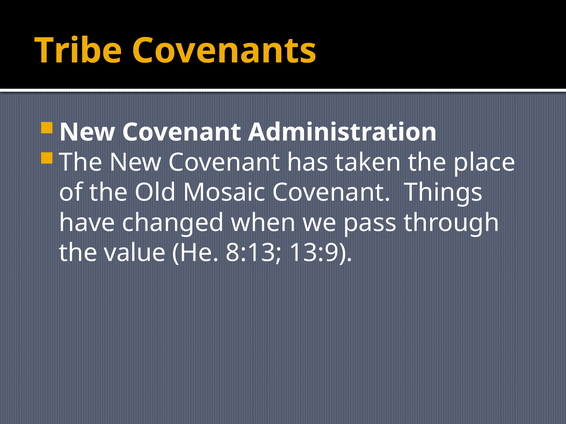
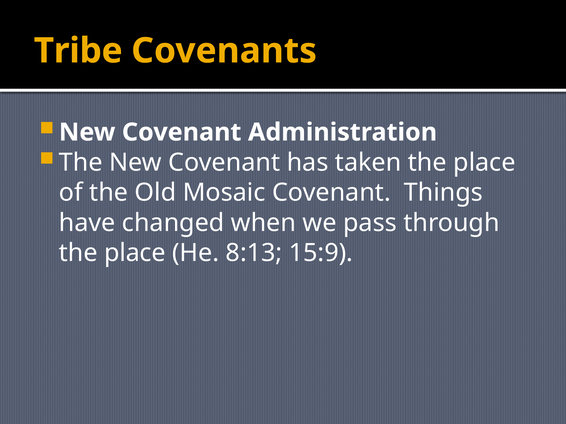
value at (135, 253): value -> place
13:9: 13:9 -> 15:9
